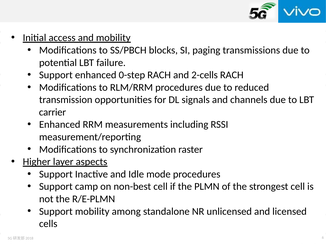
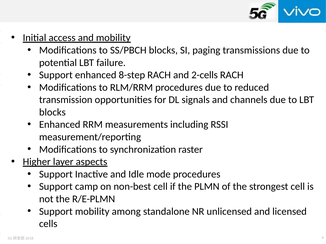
0-step: 0-step -> 8-step
carrier at (52, 112): carrier -> blocks
